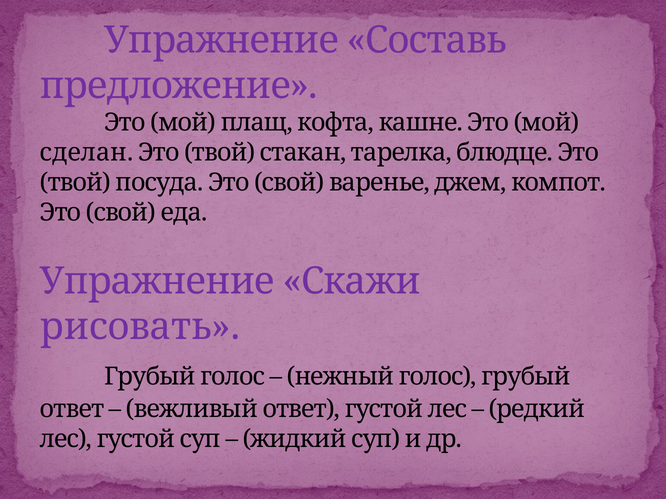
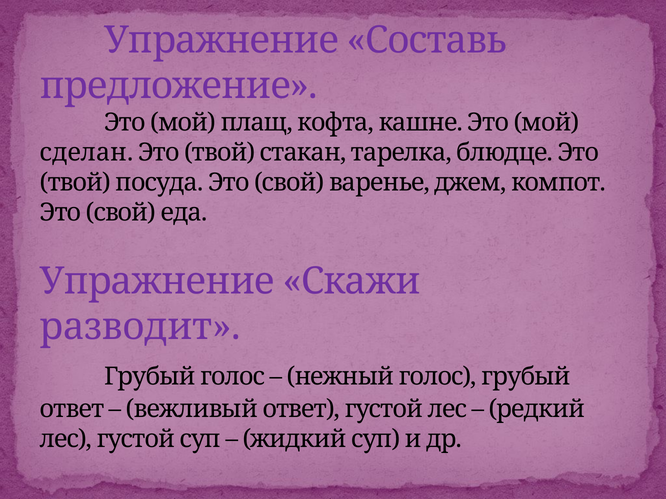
рисовать: рисовать -> разводит
